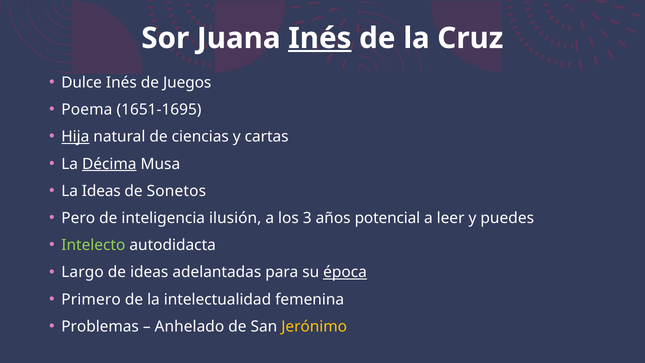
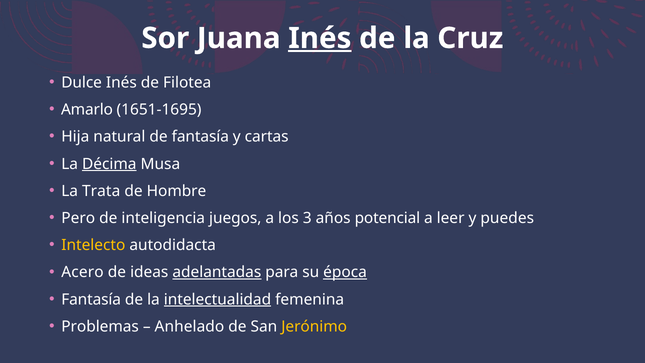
Juegos: Juegos -> Filotea
Poema: Poema -> Amarlo
Hija underline: present -> none
de ciencias: ciencias -> fantasía
La Ideas: Ideas -> Trata
Sonetos: Sonetos -> Hombre
ilusión: ilusión -> juegos
Intelecto colour: light green -> yellow
Largo: Largo -> Acero
adelantadas underline: none -> present
Primero at (91, 299): Primero -> Fantasía
intelectualidad underline: none -> present
